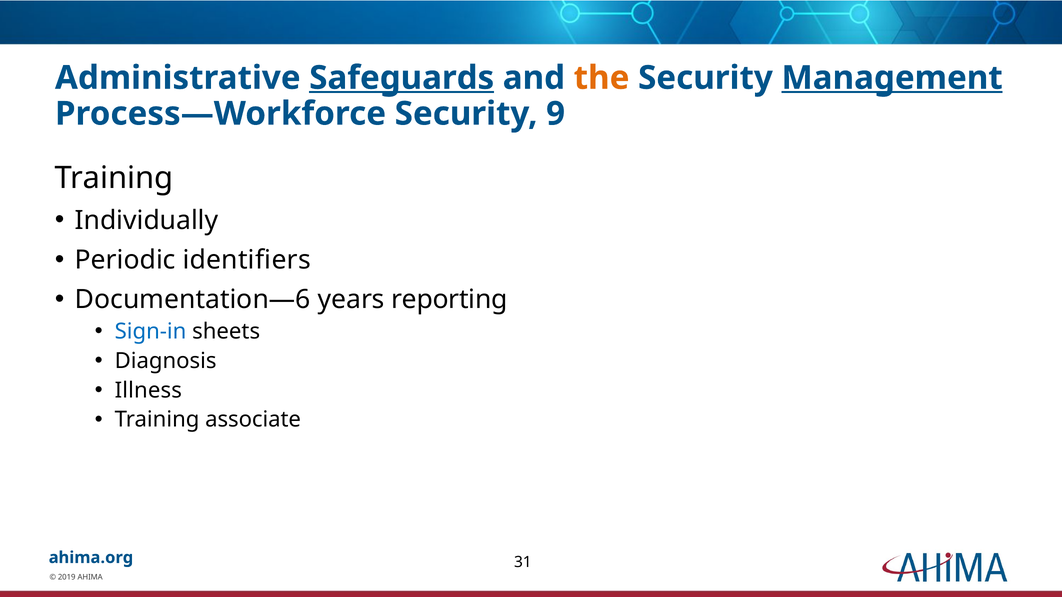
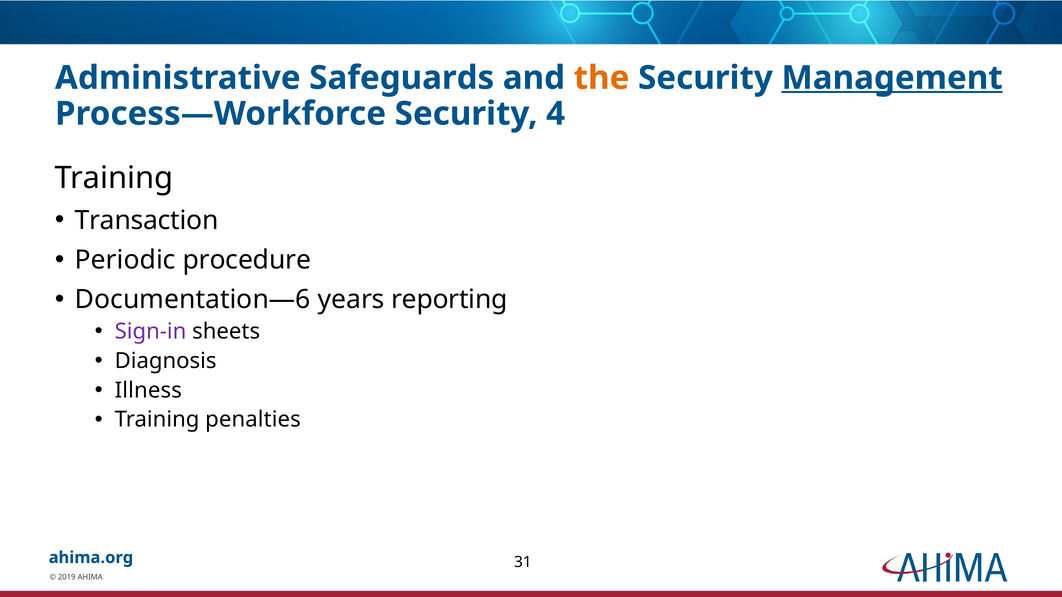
Safeguards underline: present -> none
9: 9 -> 4
Individually: Individually -> Transaction
identifiers: identifiers -> procedure
Sign-in colour: blue -> purple
associate: associate -> penalties
